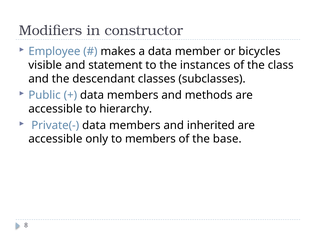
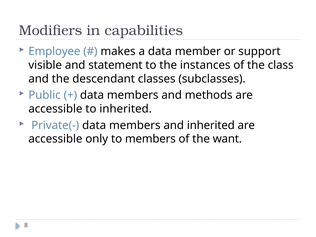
constructor: constructor -> capabilities
bicycles: bicycles -> support
to hierarchy: hierarchy -> inherited
base: base -> want
